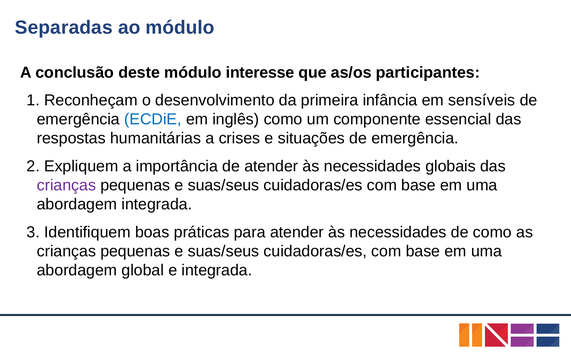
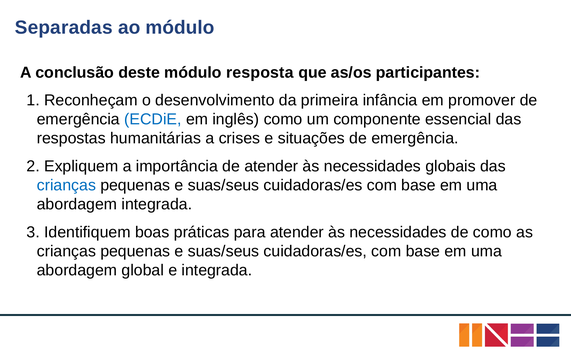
interesse: interesse -> resposta
sensíveis: sensíveis -> promover
crianças at (66, 185) colour: purple -> blue
